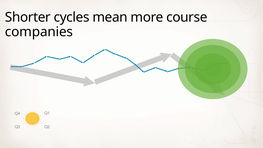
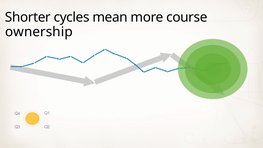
companies: companies -> ownership
